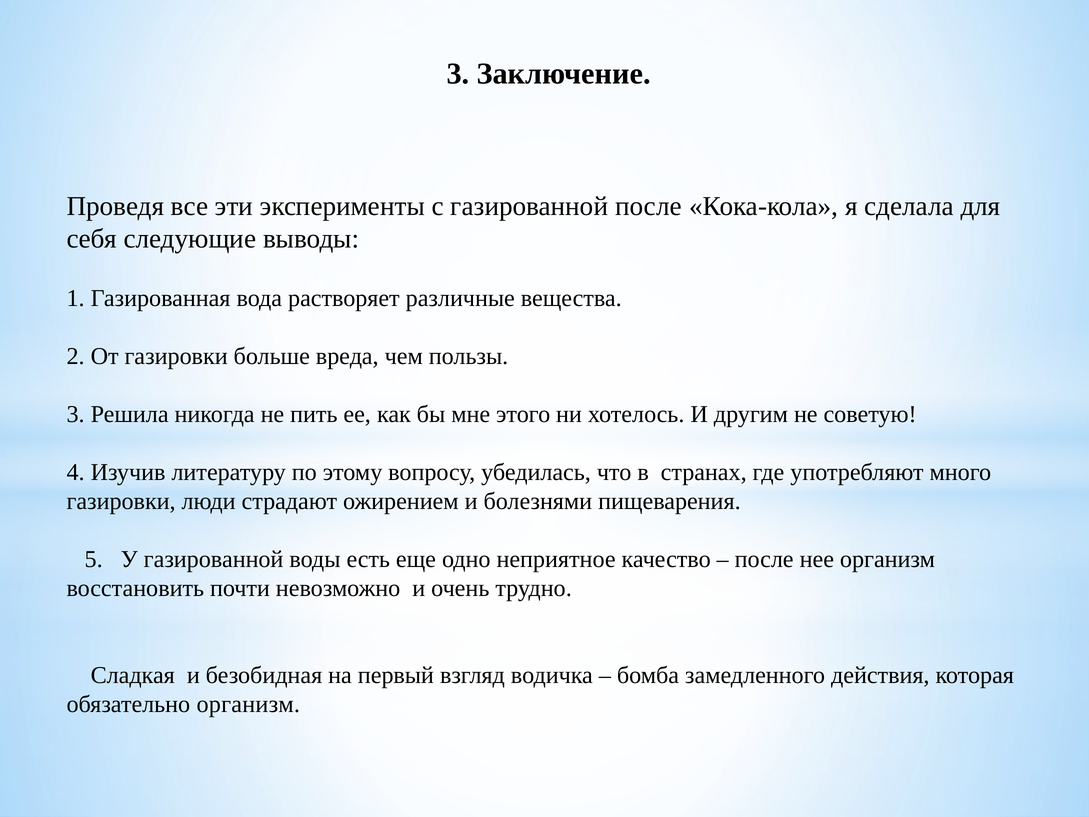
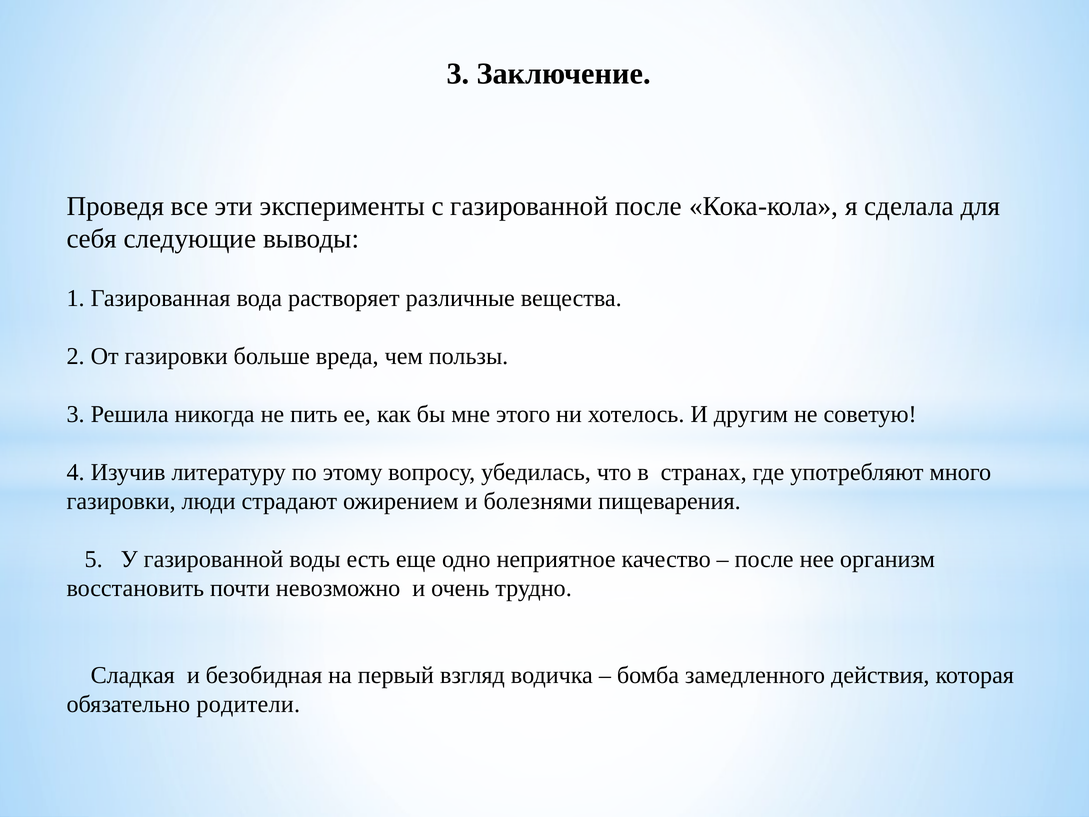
обязательно организм: организм -> родители
